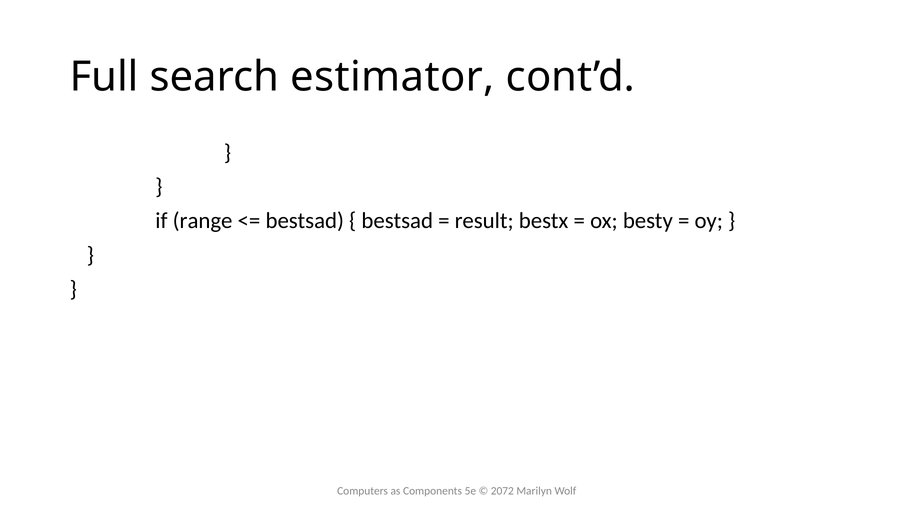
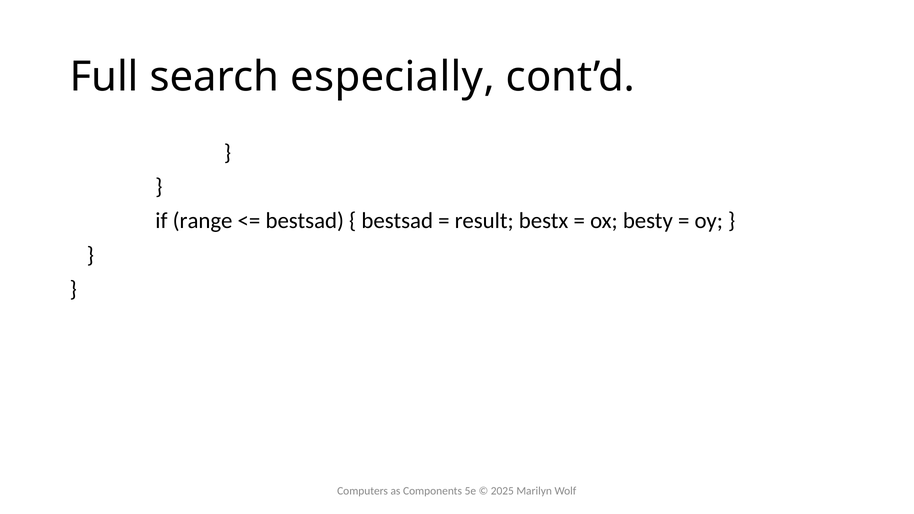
estimator: estimator -> especially
2072: 2072 -> 2025
